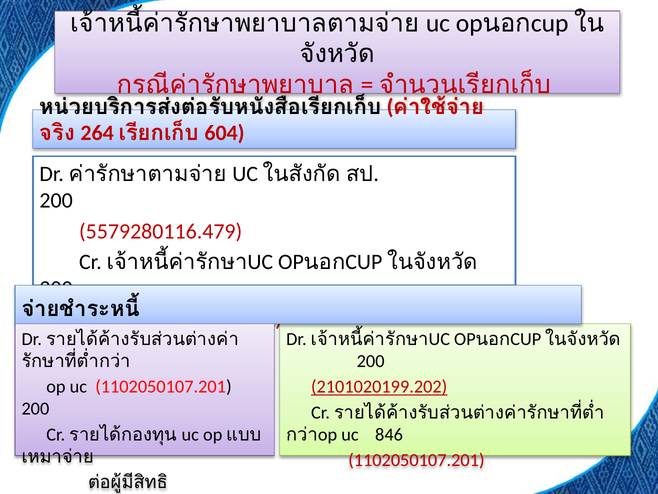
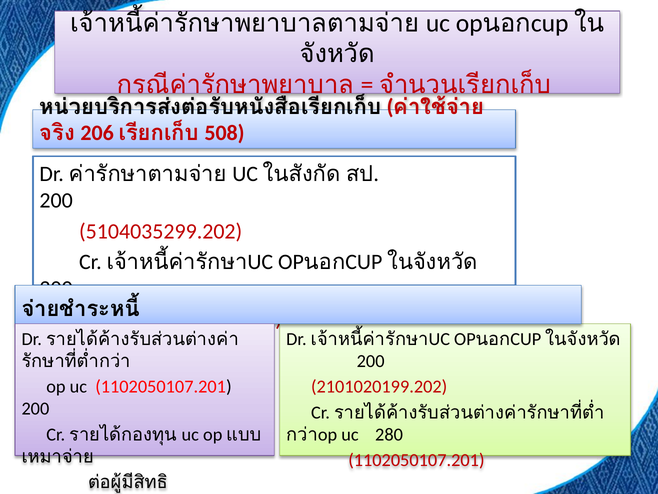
264: 264 -> 206
604: 604 -> 508
5579280116.479: 5579280116.479 -> 5104035299.202
2101020199.202 at (379, 387) underline: present -> none
846: 846 -> 280
